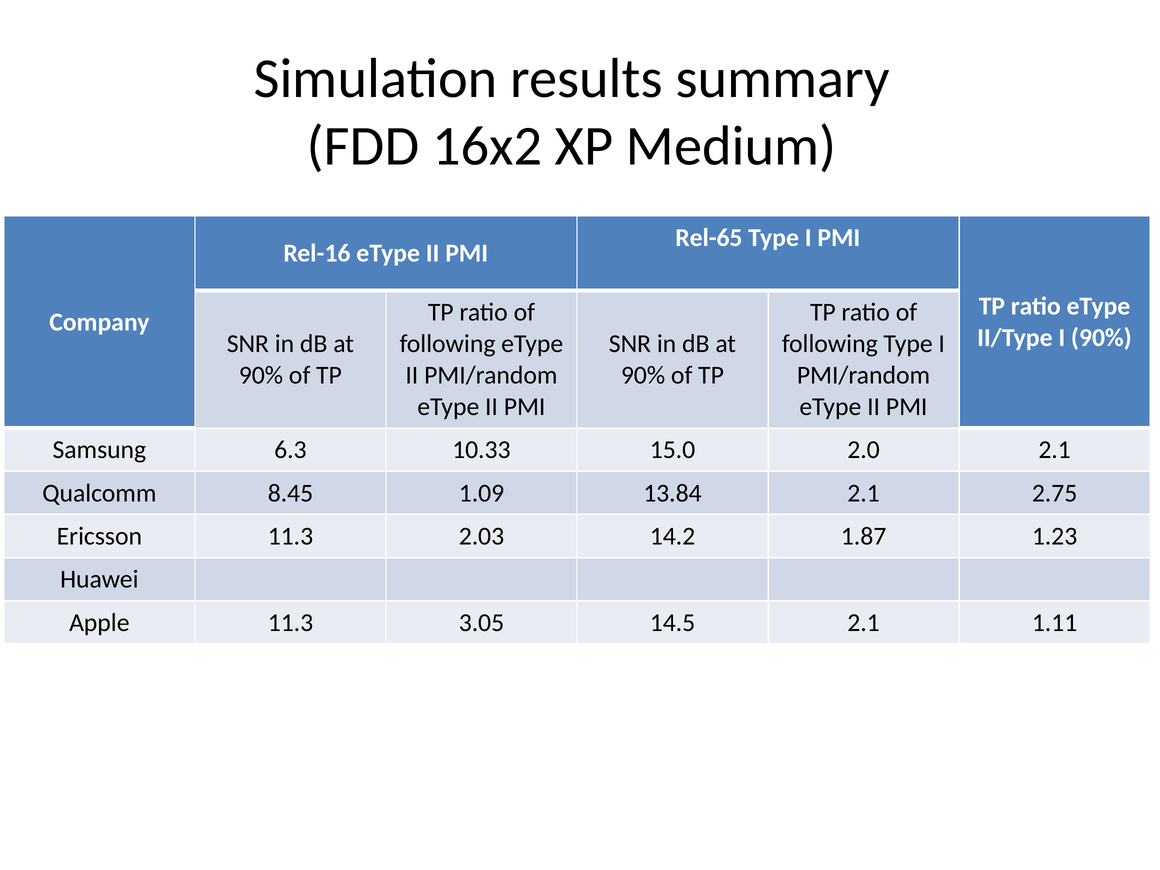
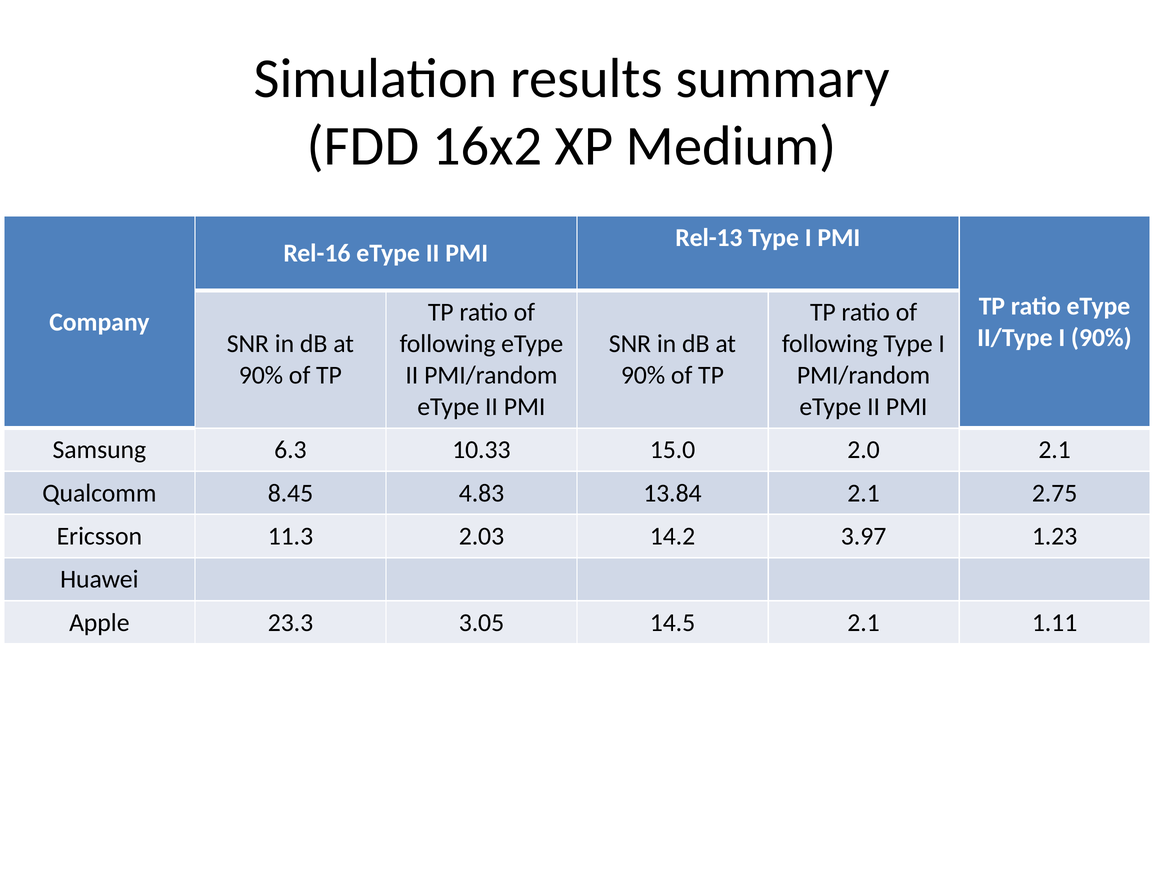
Rel-65: Rel-65 -> Rel-13
1.09: 1.09 -> 4.83
1.87: 1.87 -> 3.97
Apple 11.3: 11.3 -> 23.3
